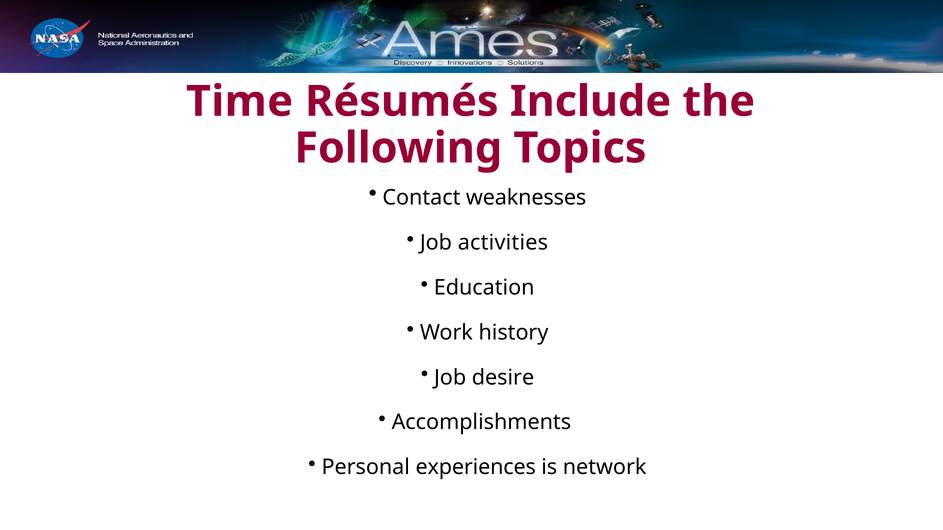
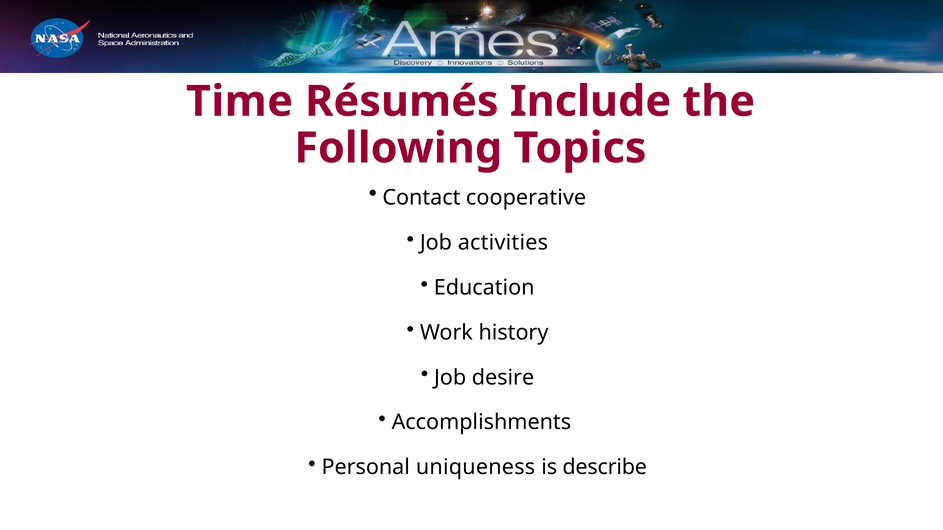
weaknesses: weaknesses -> cooperative
experiences: experiences -> uniqueness
network: network -> describe
